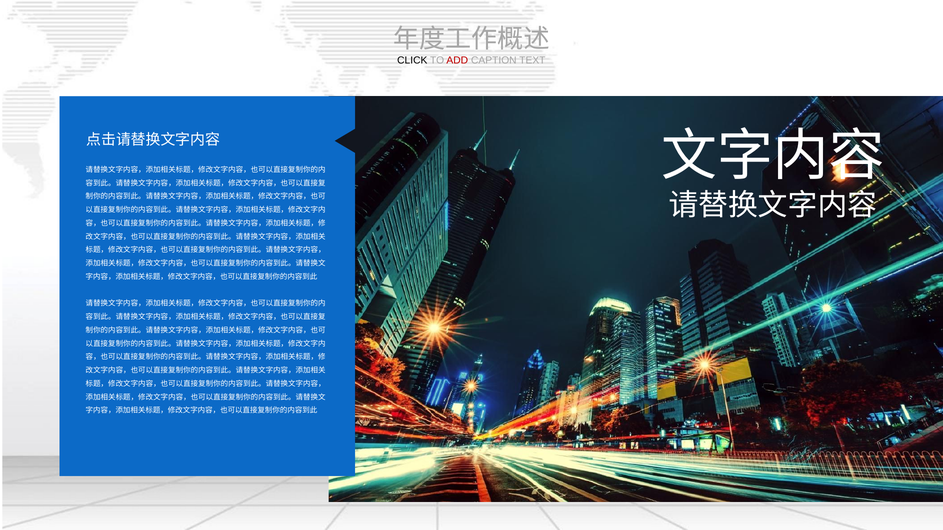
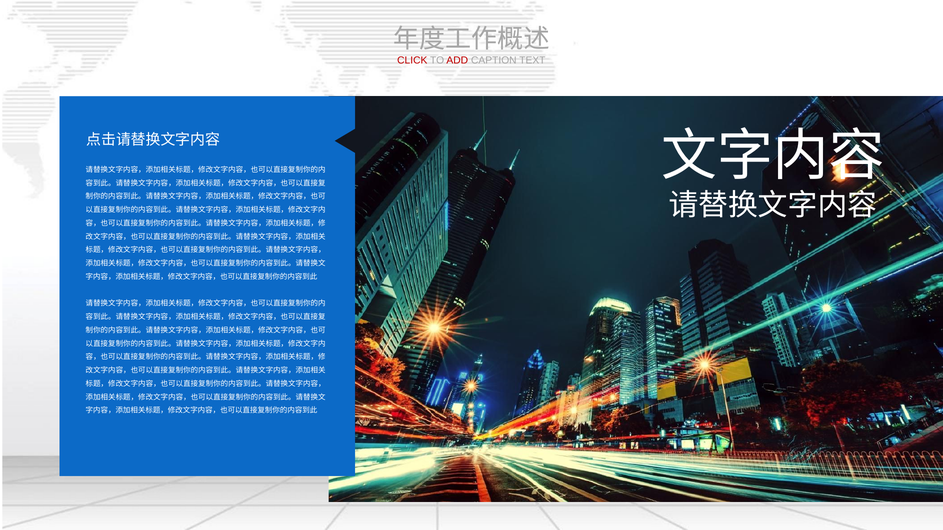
CLICK colour: black -> red
